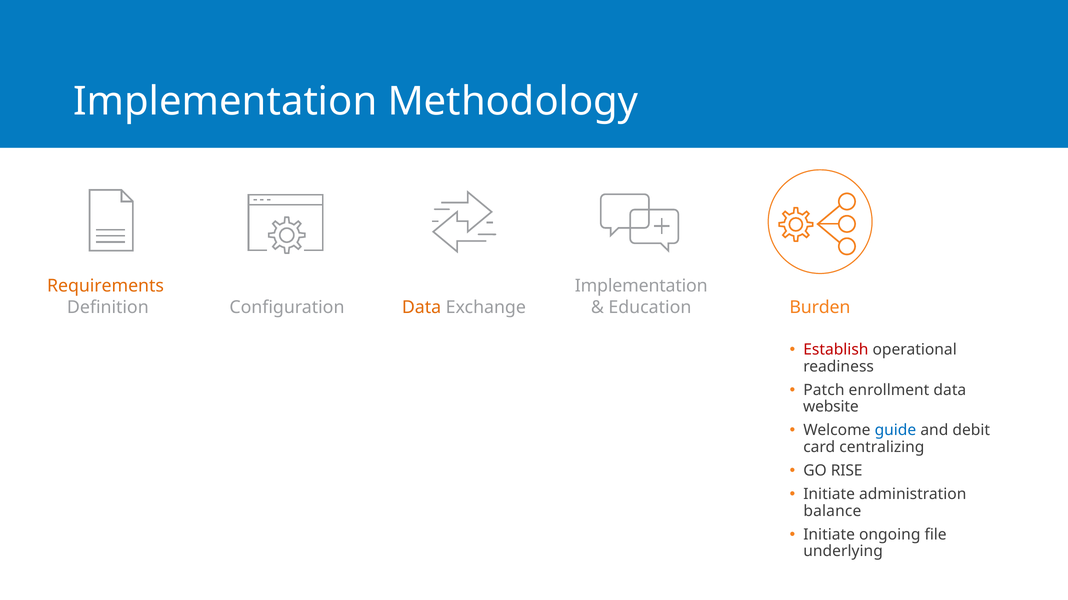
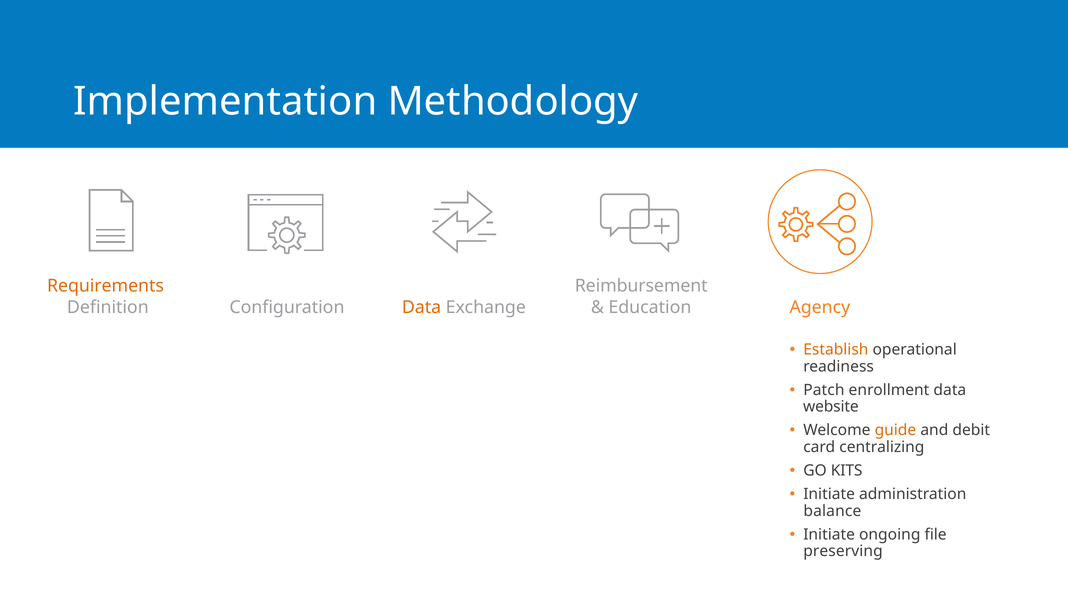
Implementation at (641, 286): Implementation -> Reimbursement
Burden: Burden -> Agency
Establish colour: red -> orange
guide colour: blue -> orange
RISE: RISE -> KITS
underlying: underlying -> preserving
